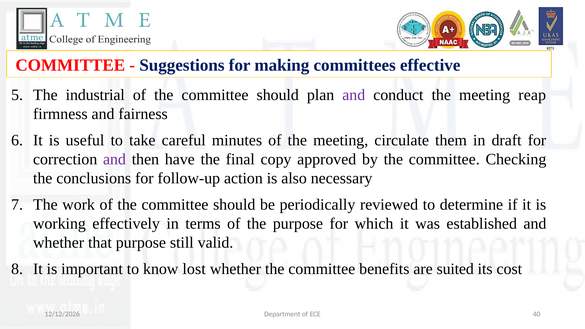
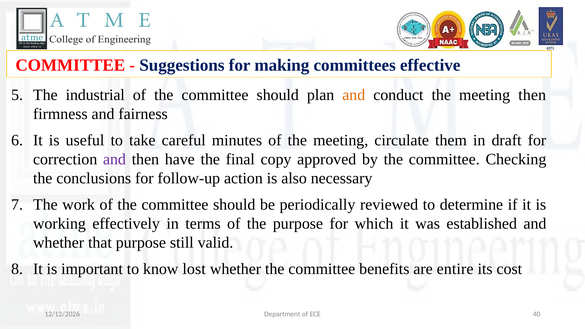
and at (354, 95) colour: purple -> orange
meeting reap: reap -> then
suited: suited -> entire
